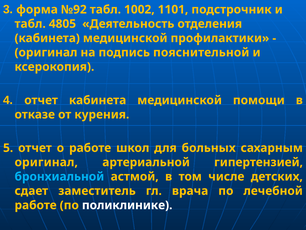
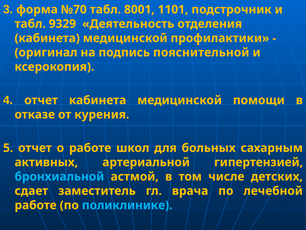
№92: №92 -> №70
1002: 1002 -> 8001
4805: 4805 -> 9329
оригинал at (46, 162): оригинал -> активных
поликлинике colour: white -> light blue
